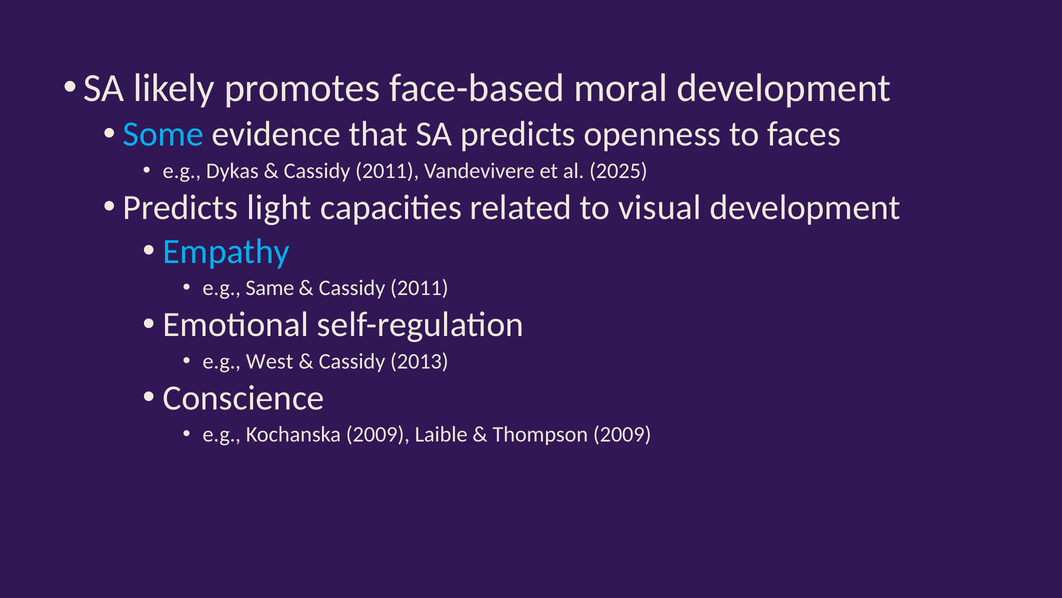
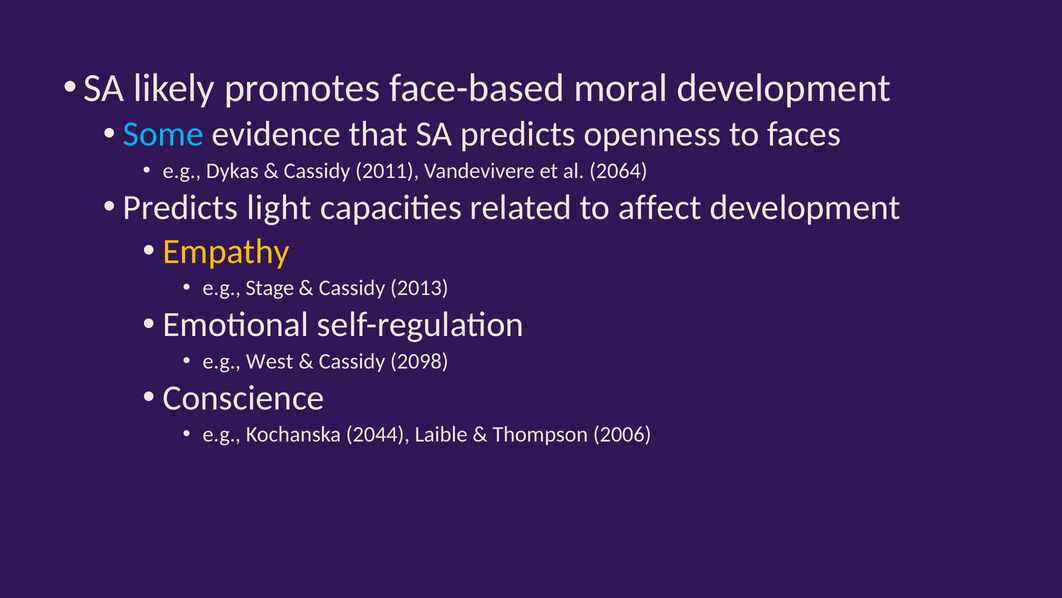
2025: 2025 -> 2064
visual: visual -> affect
Empathy colour: light blue -> yellow
Same: Same -> Stage
2011 at (419, 288): 2011 -> 2013
2013: 2013 -> 2098
Kochanska 2009: 2009 -> 2044
Thompson 2009: 2009 -> 2006
